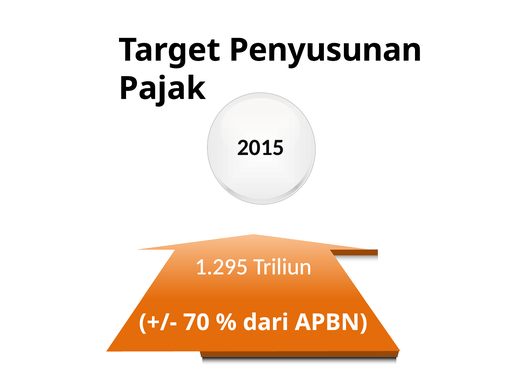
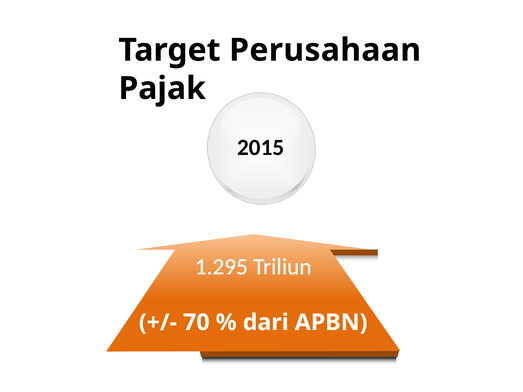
Penyusunan: Penyusunan -> Perusahaan
